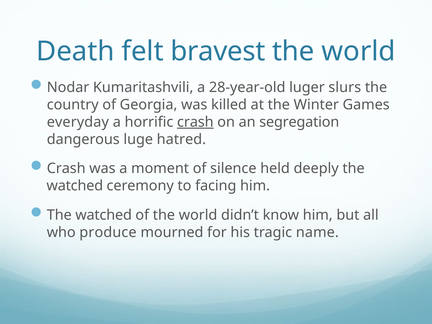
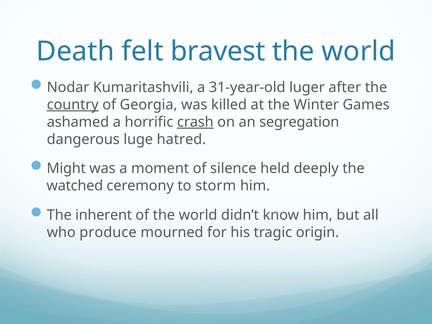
28-year-old: 28-year-old -> 31-year-old
slurs: slurs -> after
country underline: none -> present
everyday: everyday -> ashamed
Crash at (66, 169): Crash -> Might
facing: facing -> storm
watched at (104, 215): watched -> inherent
name: name -> origin
